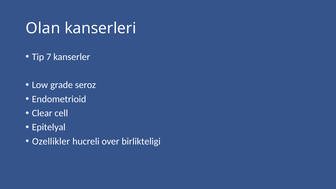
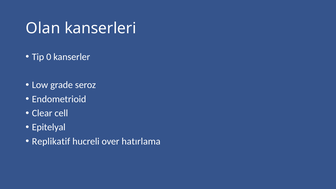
7: 7 -> 0
Ozellikler: Ozellikler -> Replikatif
birlikteligi: birlikteligi -> hatırlama
